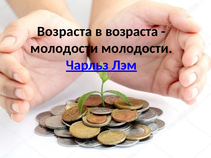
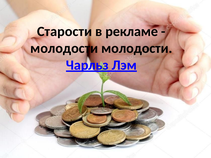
Возраста at (65, 31): Возраста -> Старости
в возраста: возраста -> рекламе
